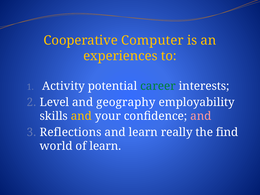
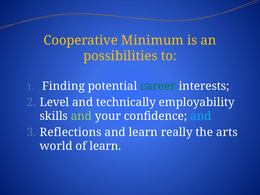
Computer: Computer -> Minimum
experiences: experiences -> possibilities
Activity: Activity -> Finding
geography: geography -> technically
and at (81, 116) colour: yellow -> light green
and at (201, 116) colour: pink -> light blue
find: find -> arts
